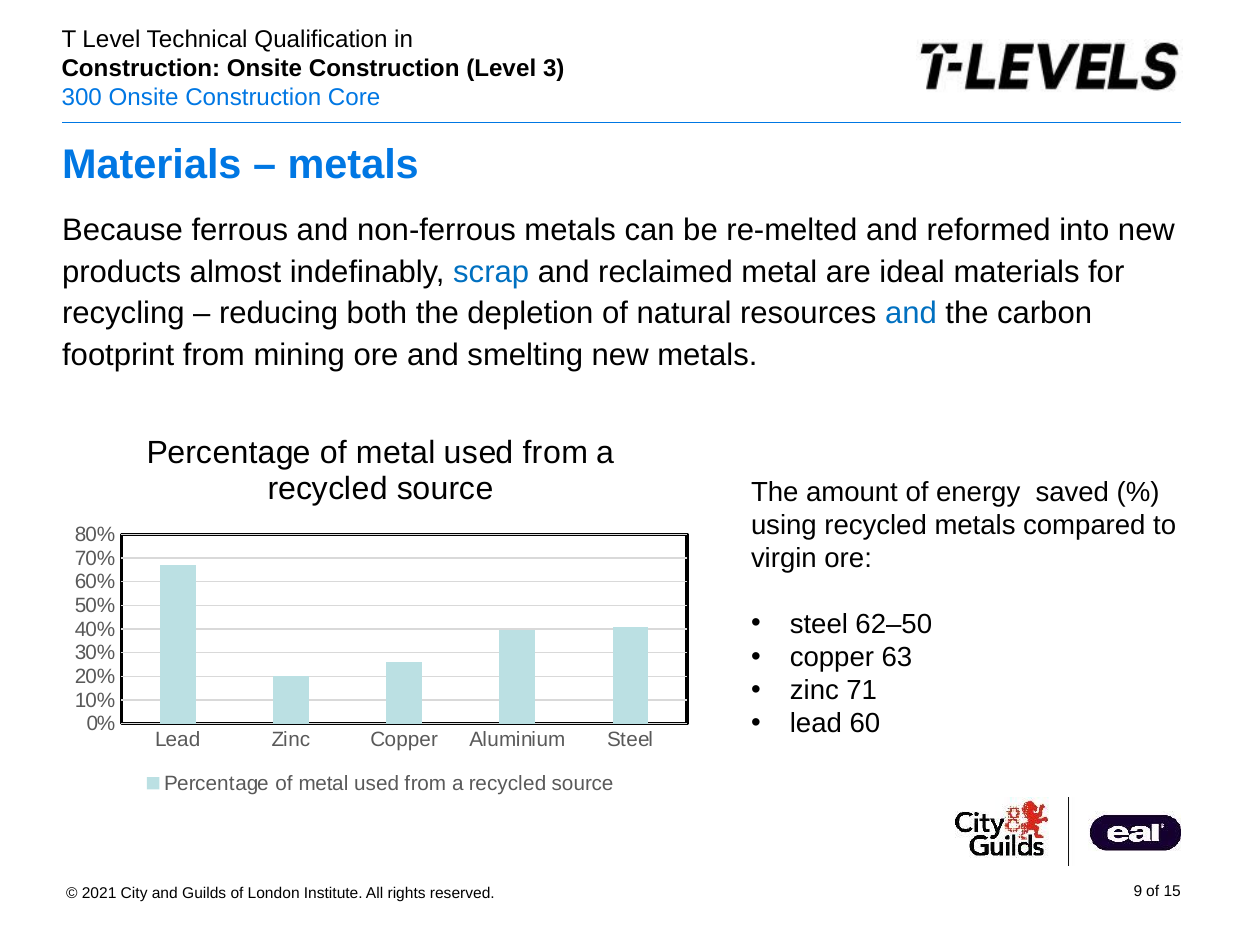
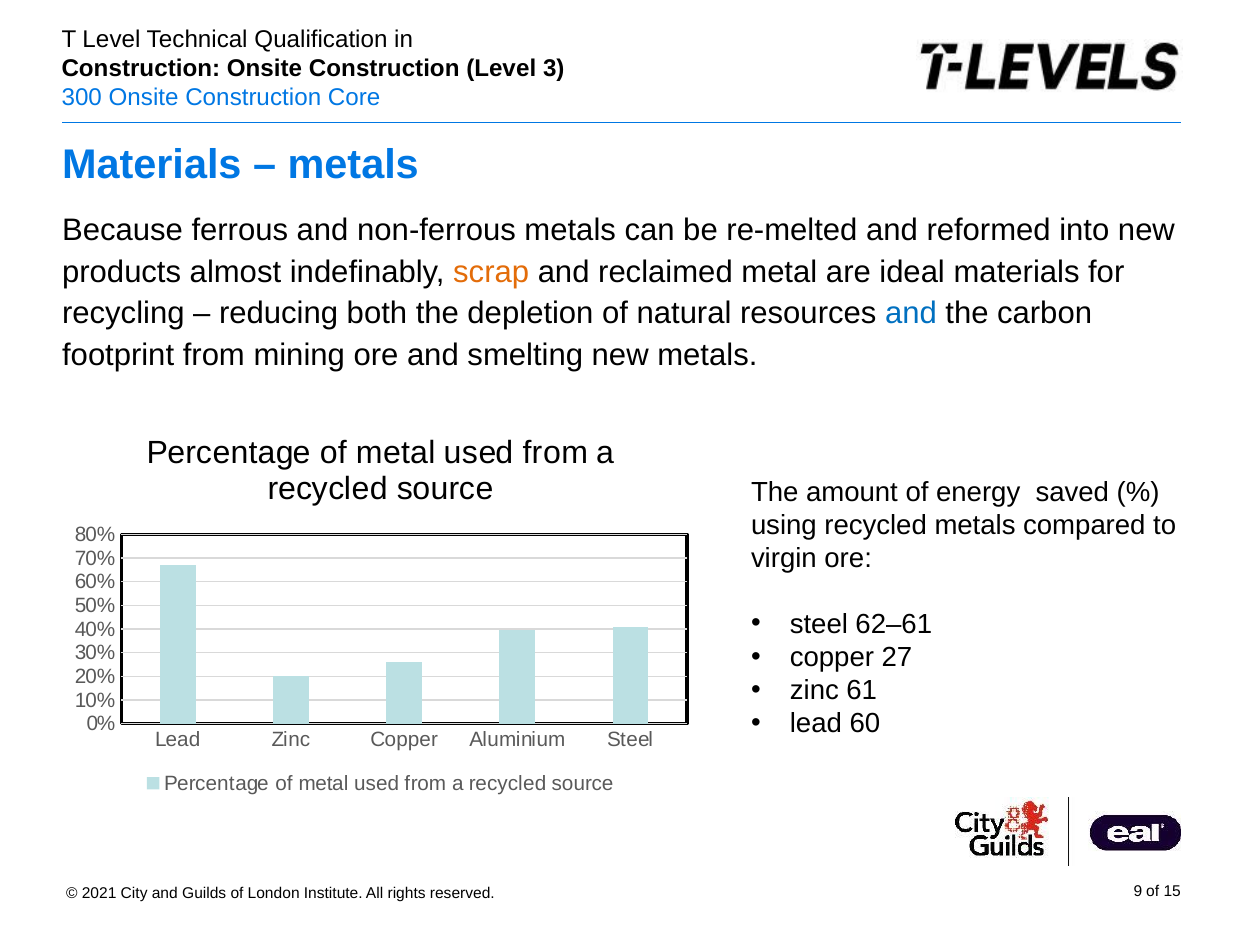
scrap colour: blue -> orange
62–50: 62–50 -> 62–61
63: 63 -> 27
71: 71 -> 61
